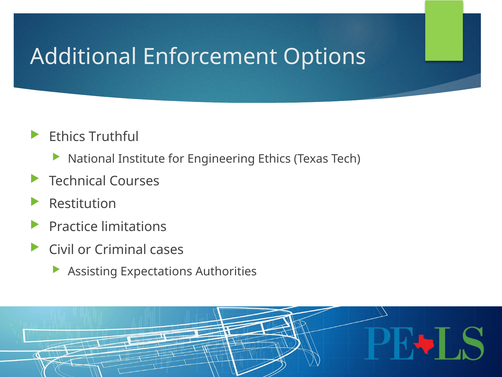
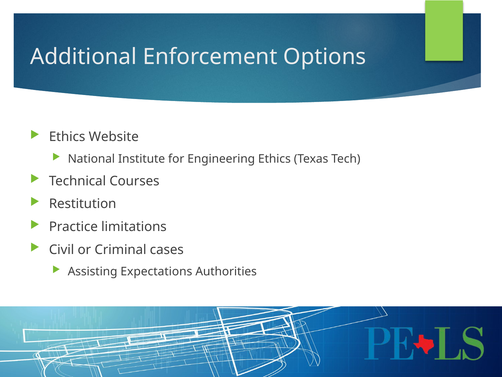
Truthful: Truthful -> Website
